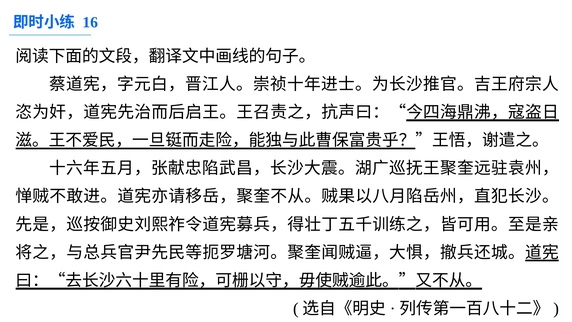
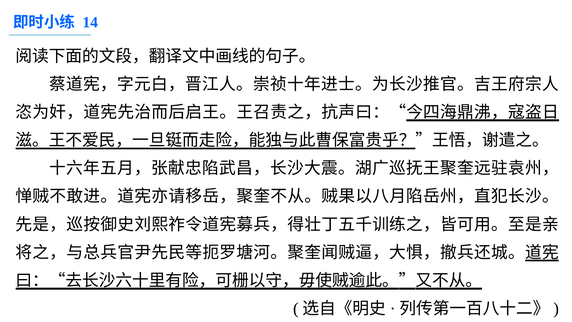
16: 16 -> 14
